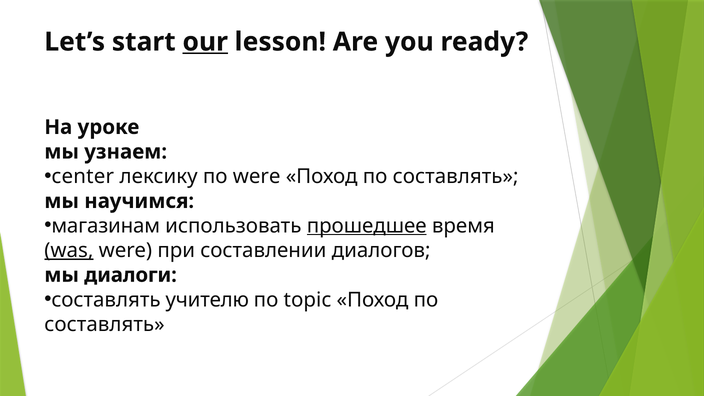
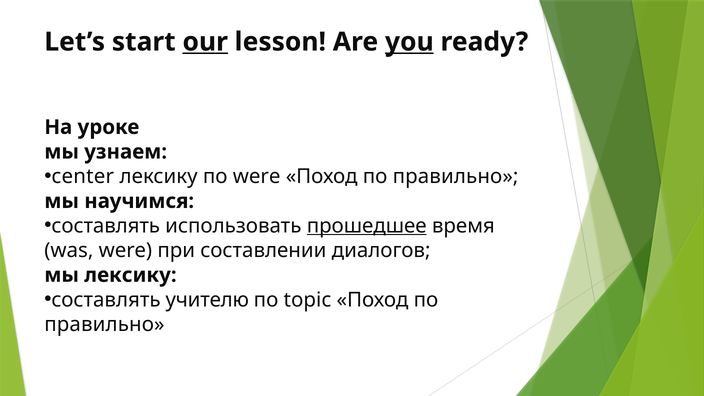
you underline: none -> present
составлять at (456, 176): составлять -> правильно
магазинам at (106, 226): магазинам -> составлять
was underline: present -> none
мы диалоги: диалоги -> лексику
составлять at (104, 324): составлять -> правильно
